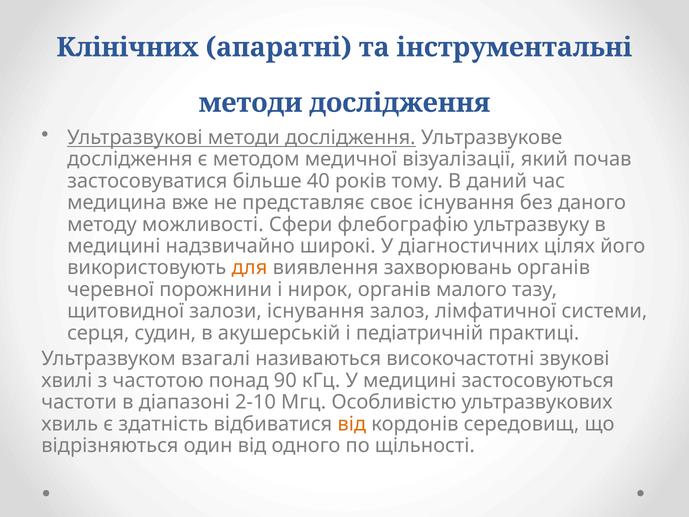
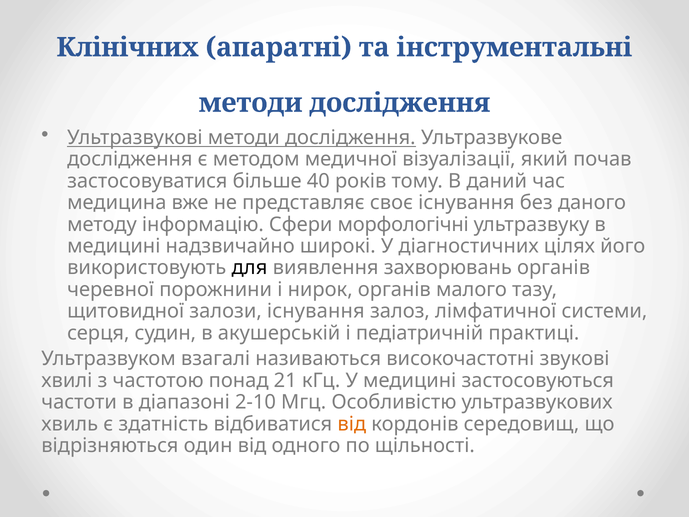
можливості: можливості -> інформацію
флебографію: флебографію -> морфологічні
для colour: orange -> black
90: 90 -> 21
